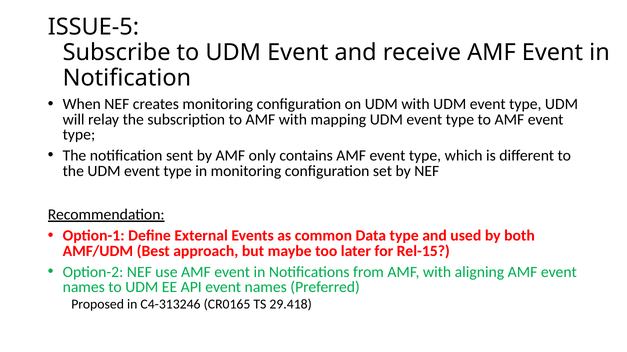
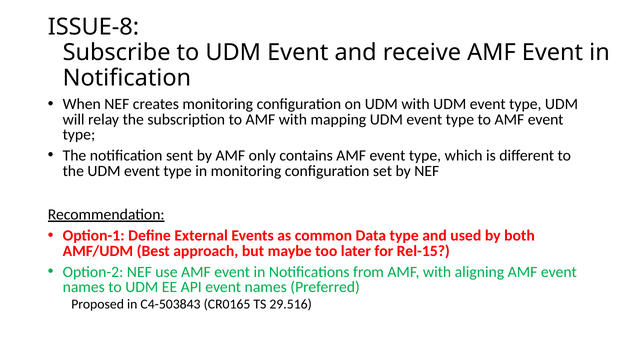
ISSUE-5: ISSUE-5 -> ISSUE-8
C4-313246: C4-313246 -> C4-503843
29.418: 29.418 -> 29.516
